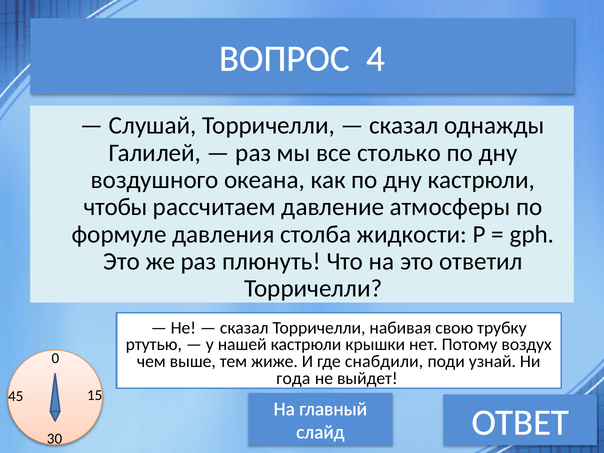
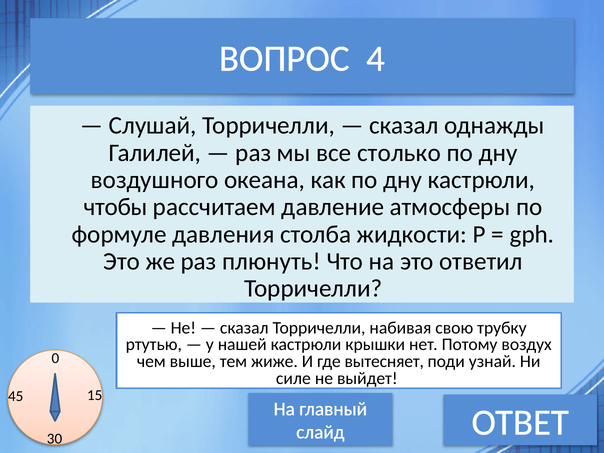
снабдили: снабдили -> вытесняет
года: года -> силе
